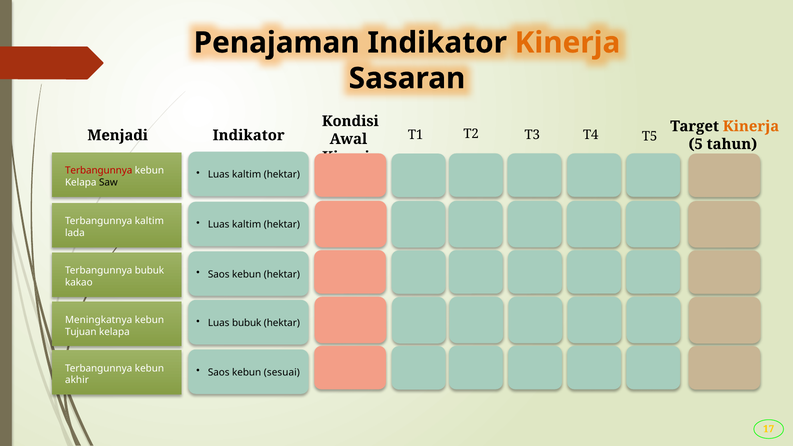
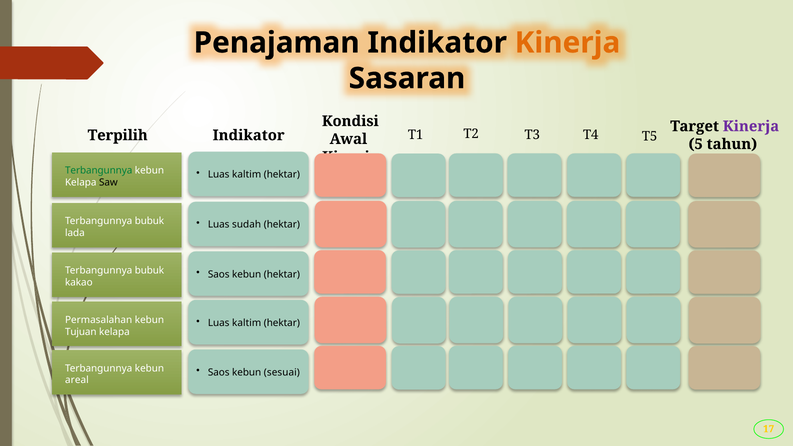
Kinerja at (751, 126) colour: orange -> purple
Menjadi: Menjadi -> Terpilih
Terbangunnya at (99, 171) colour: red -> green
kaltim at (149, 221): kaltim -> bubuk
kaltim at (247, 225): kaltim -> sudah
Meningkatnya: Meningkatnya -> Permasalahan
bubuk at (247, 323): bubuk -> kaltim
akhir: akhir -> areal
